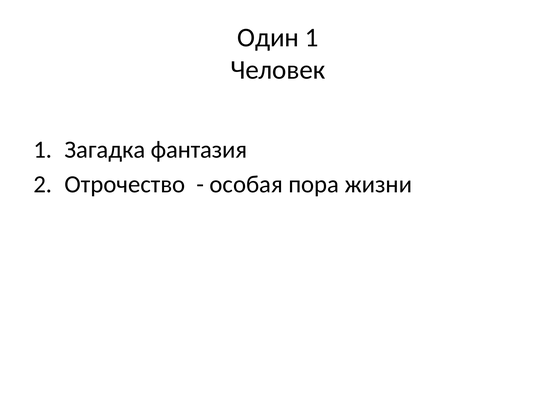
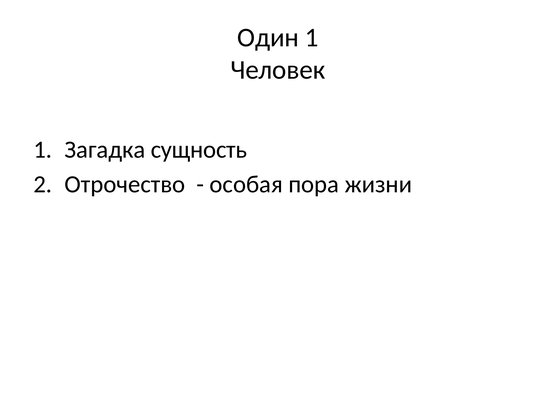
фантазия: фантазия -> сущность
